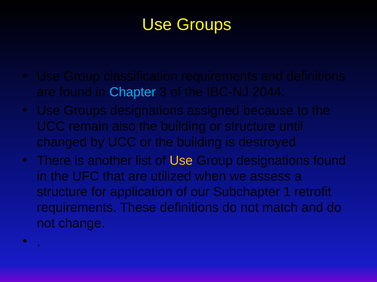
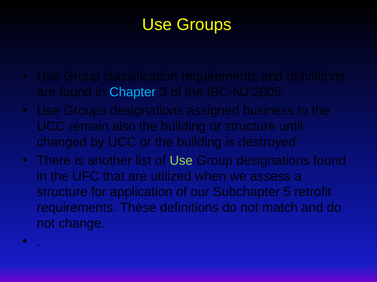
2044: 2044 -> 2005
because: because -> business
Use at (181, 161) colour: yellow -> light green
1: 1 -> 5
